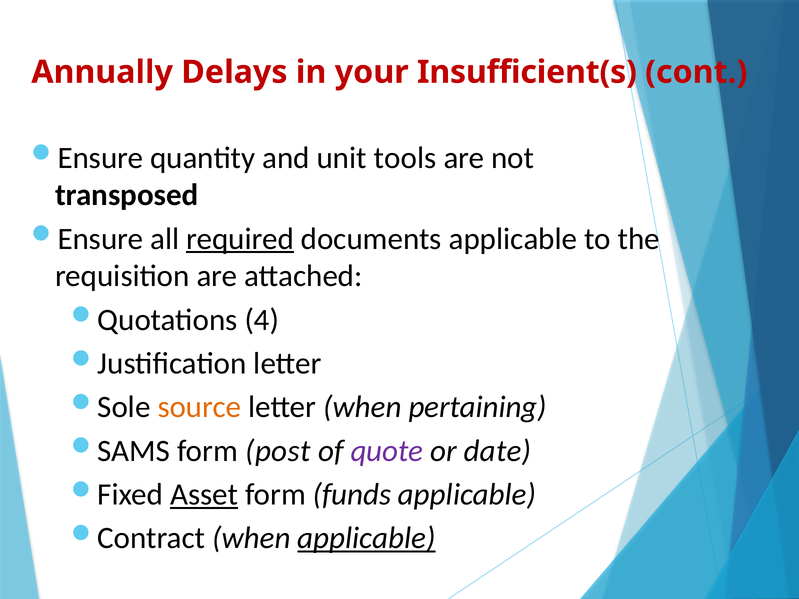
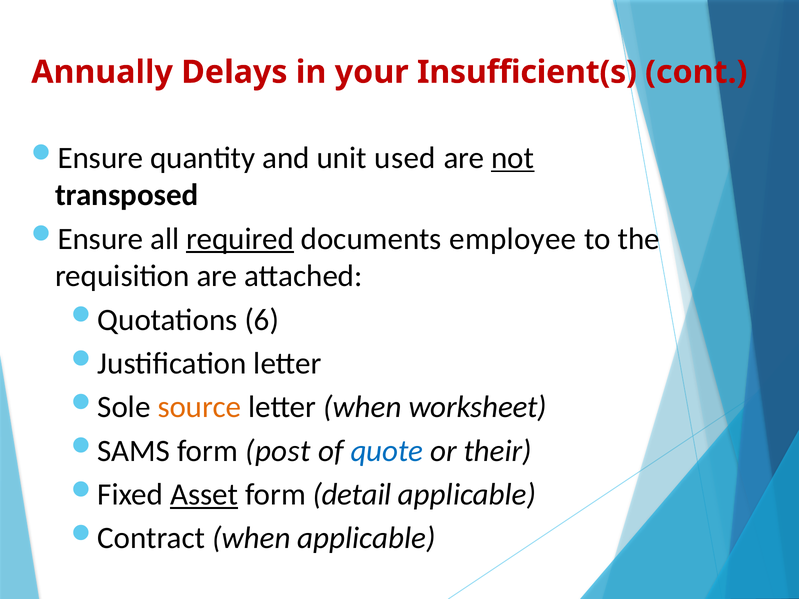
tools: tools -> used
not underline: none -> present
documents applicable: applicable -> employee
4: 4 -> 6
pertaining: pertaining -> worksheet
quote colour: purple -> blue
date: date -> their
funds: funds -> detail
applicable at (366, 538) underline: present -> none
